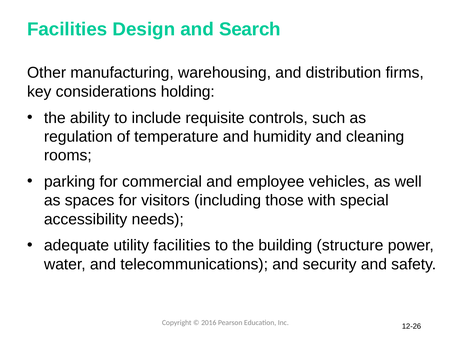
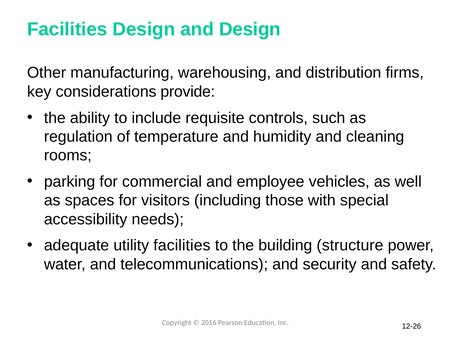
and Search: Search -> Design
holding: holding -> provide
